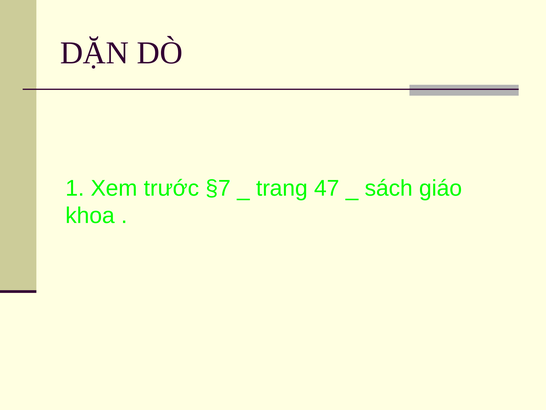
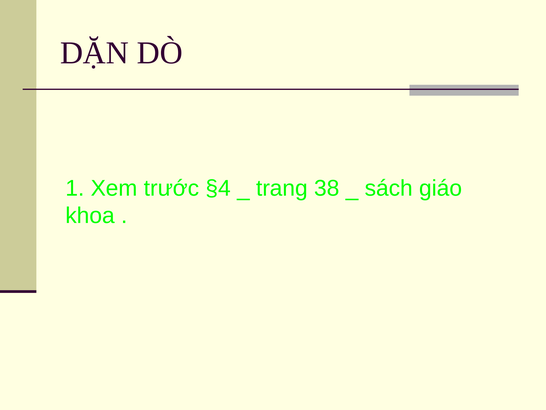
§7: §7 -> §4
47: 47 -> 38
